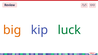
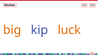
luck colour: green -> orange
